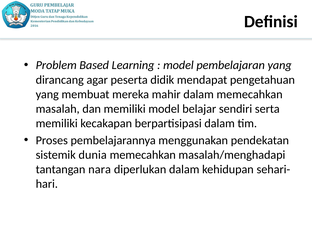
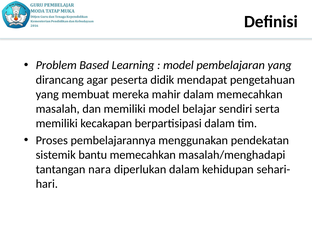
dunia: dunia -> bantu
